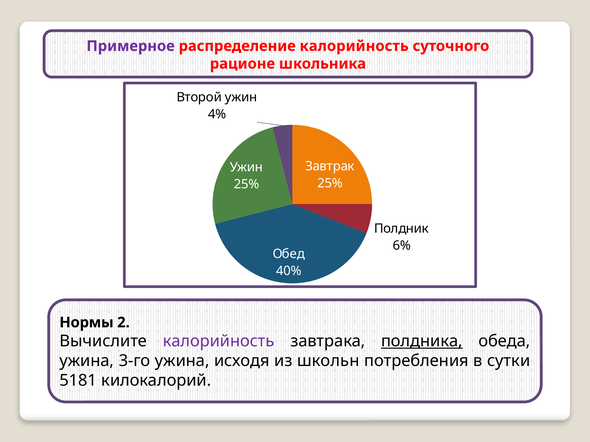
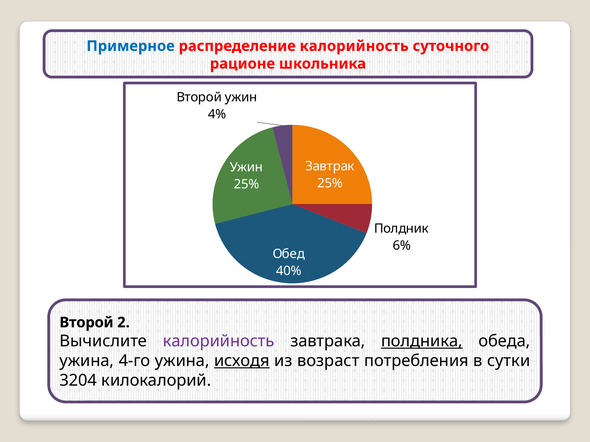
Примерное colour: purple -> blue
Нормы at (86, 323): Нормы -> Второй
3-го: 3-го -> 4-го
исходя underline: none -> present
школьн: школьн -> возраст
5181: 5181 -> 3204
